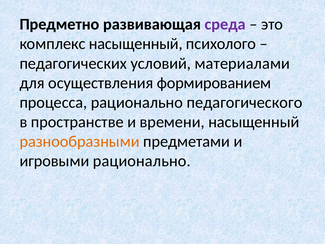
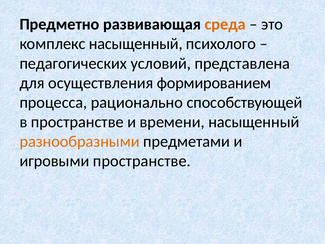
среда colour: purple -> orange
материалами: материалами -> представлена
педагогического: педагогического -> способствующей
игровыми рационально: рационально -> пространстве
